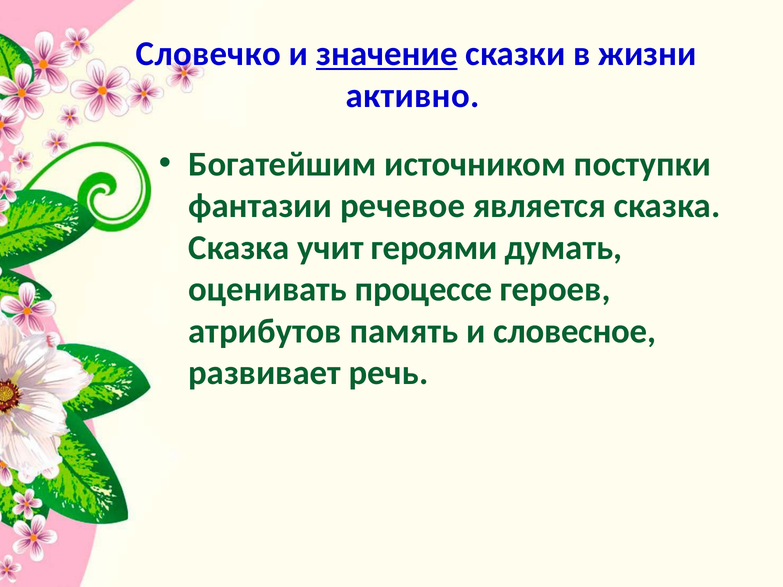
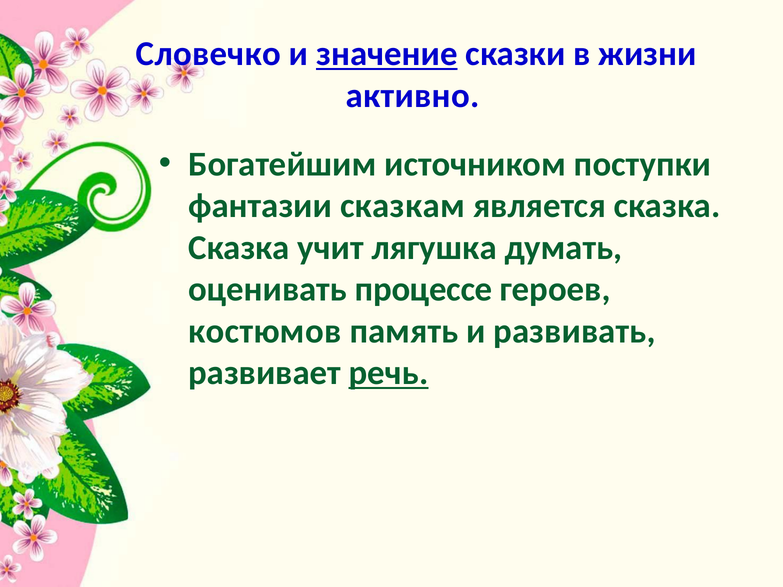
речевое: речевое -> сказкам
героями: героями -> лягушка
атрибутов: атрибутов -> костюмов
словесное: словесное -> развивать
речь underline: none -> present
